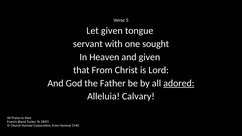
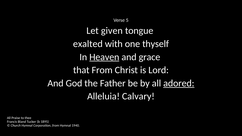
servant: servant -> exalted
sought: sought -> thyself
Heaven underline: none -> present
and given: given -> grace
